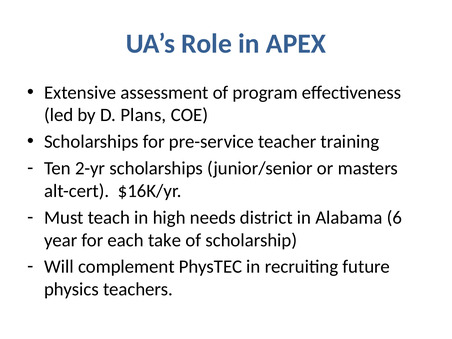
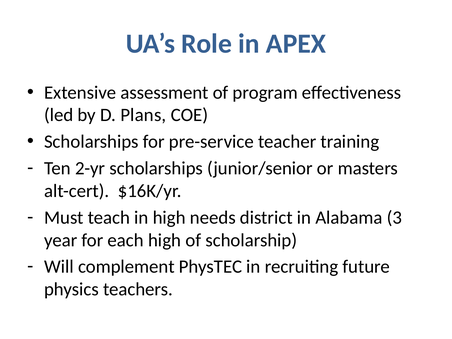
6: 6 -> 3
each take: take -> high
